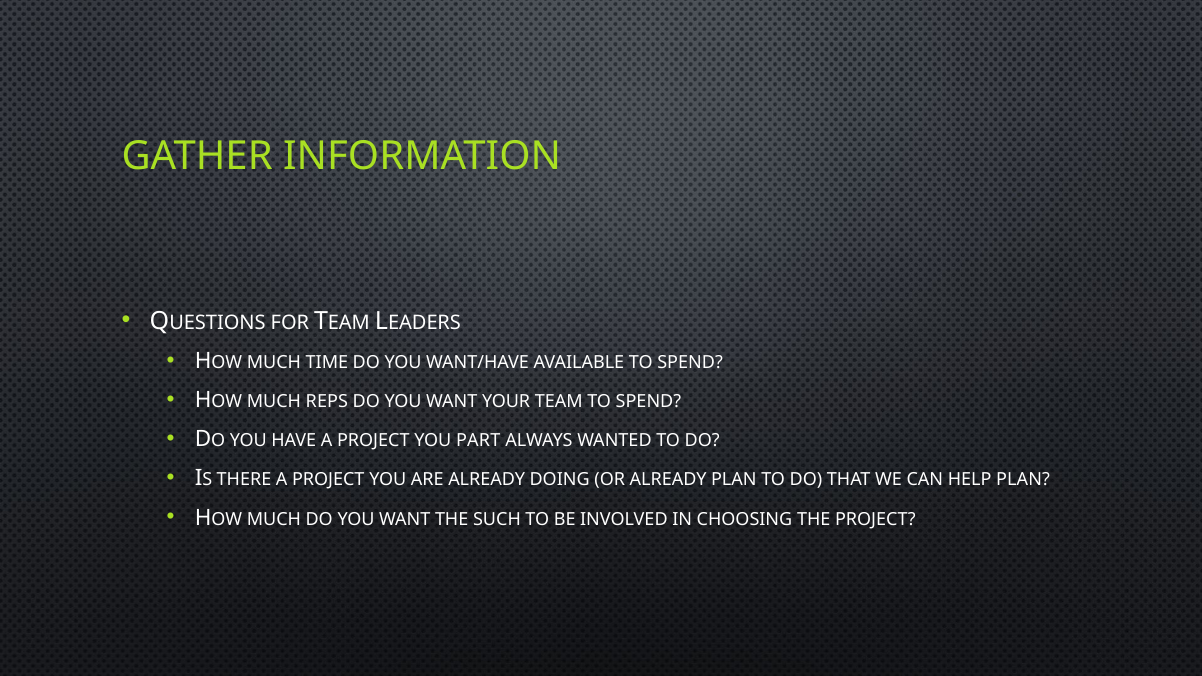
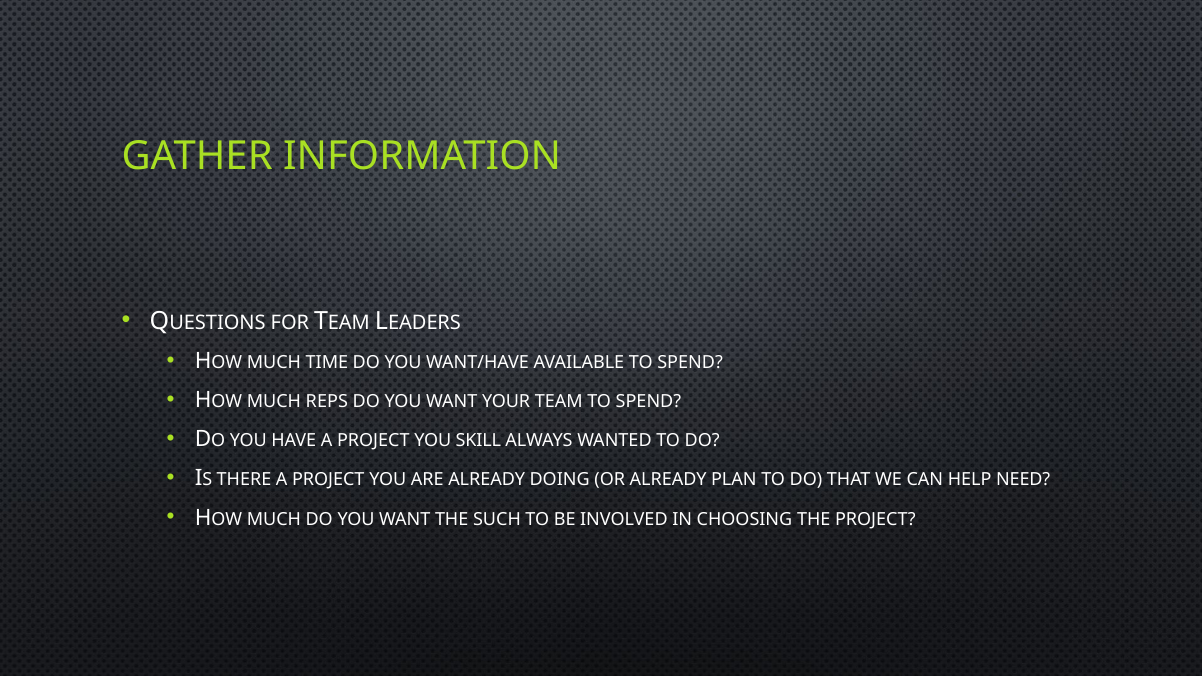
PART: PART -> SKILL
HELP PLAN: PLAN -> NEED
